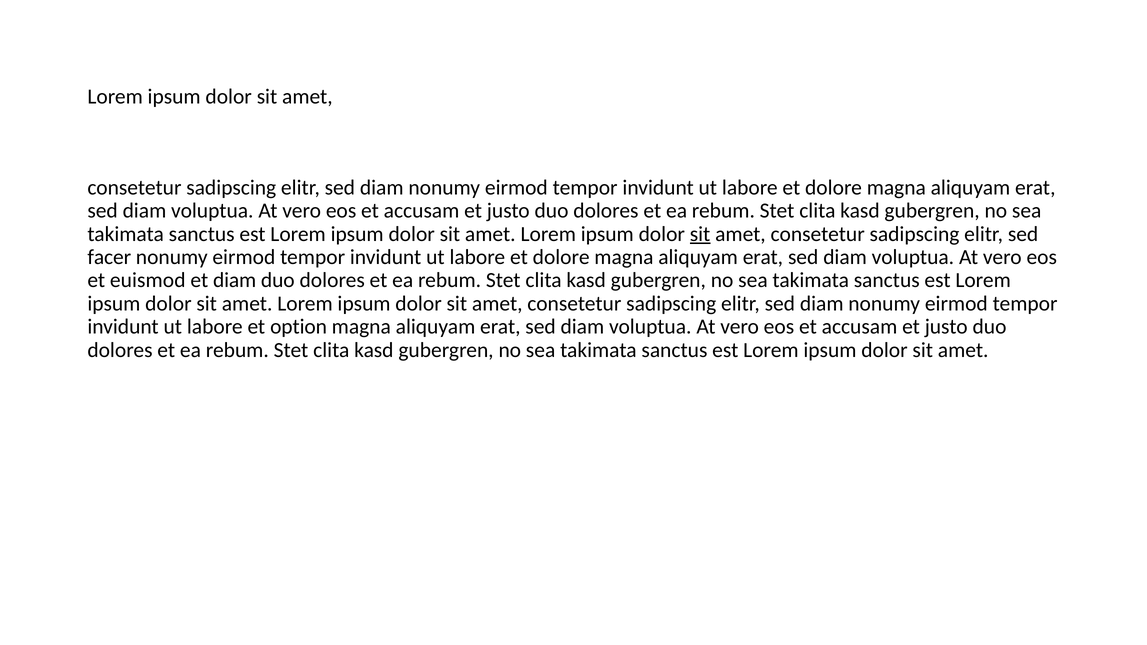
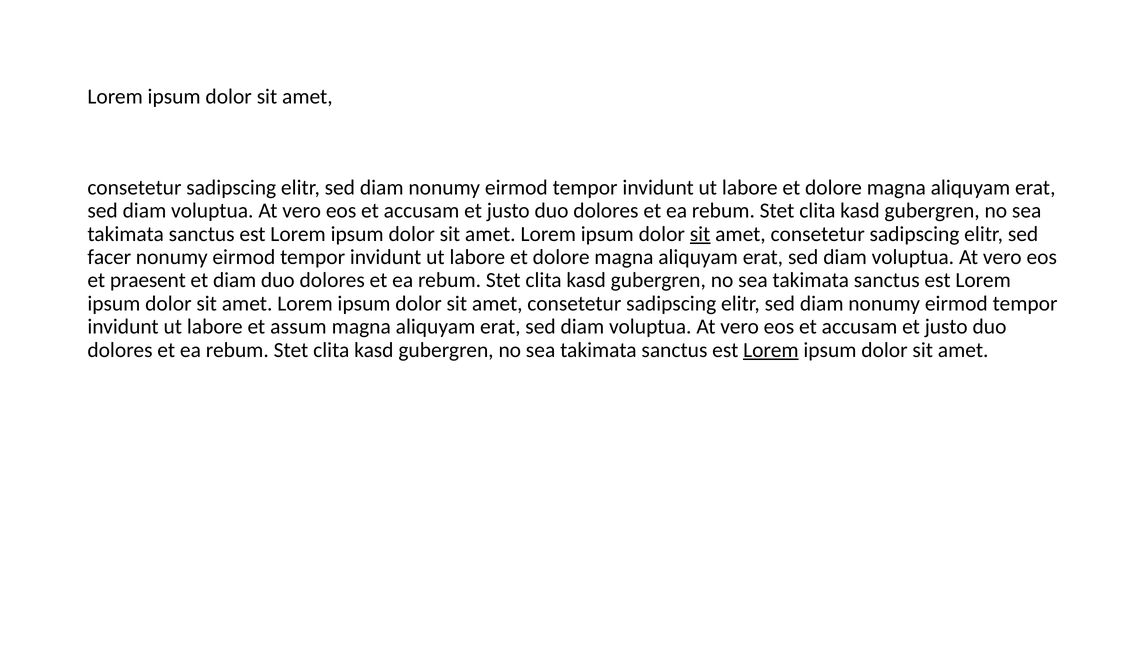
euismod: euismod -> praesent
option: option -> assum
Lorem at (771, 350) underline: none -> present
